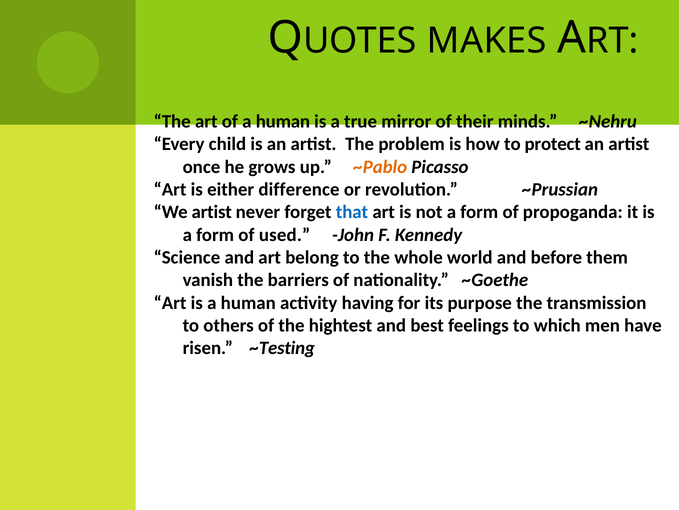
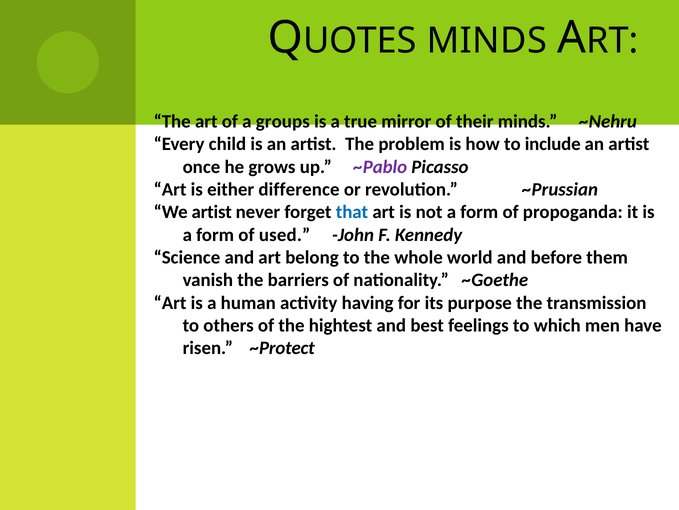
MAKES at (487, 41): MAKES -> MINDS
of a human: human -> groups
protect: protect -> include
~Pablo colour: orange -> purple
~Testing: ~Testing -> ~Protect
